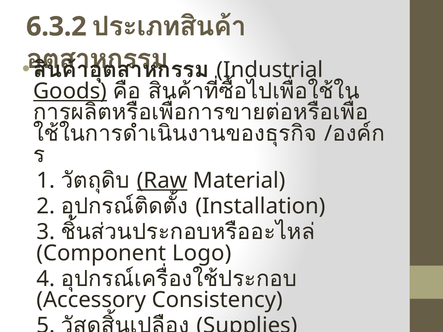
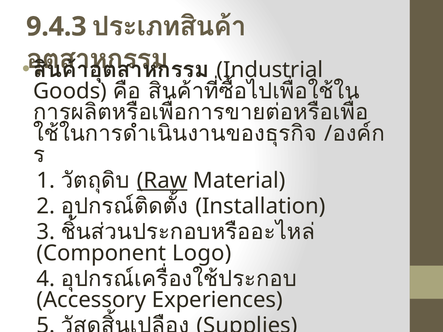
6.3.2: 6.3.2 -> 9.4.3
Goods underline: present -> none
Consistency: Consistency -> Experiences
